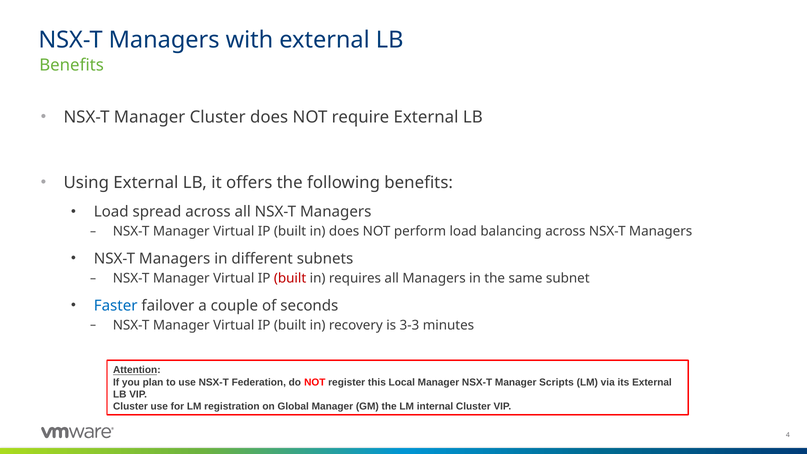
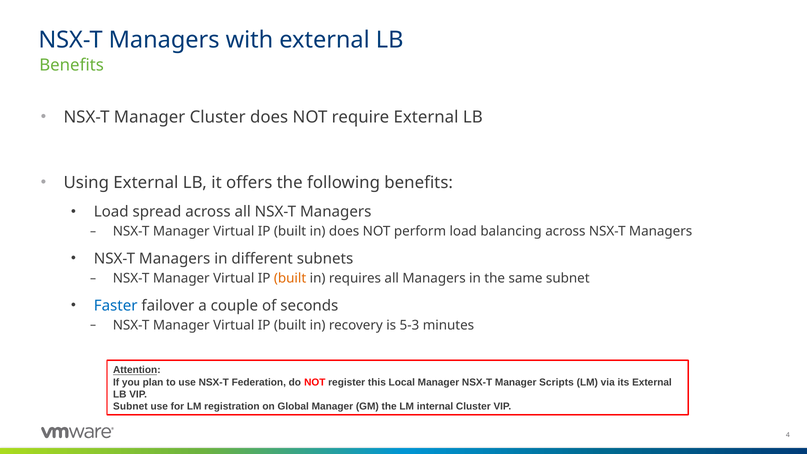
built at (290, 278) colour: red -> orange
3-3: 3-3 -> 5-3
Cluster at (130, 406): Cluster -> Subnet
